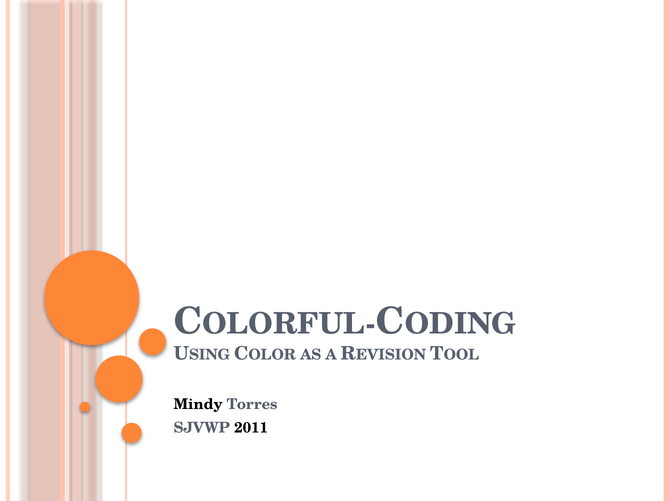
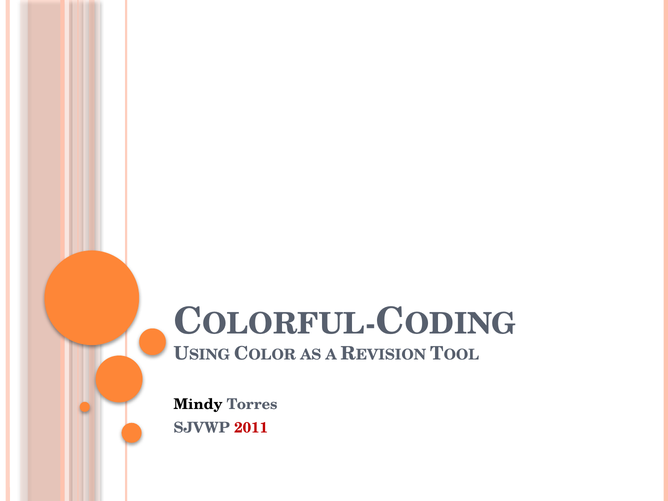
2011 colour: black -> red
